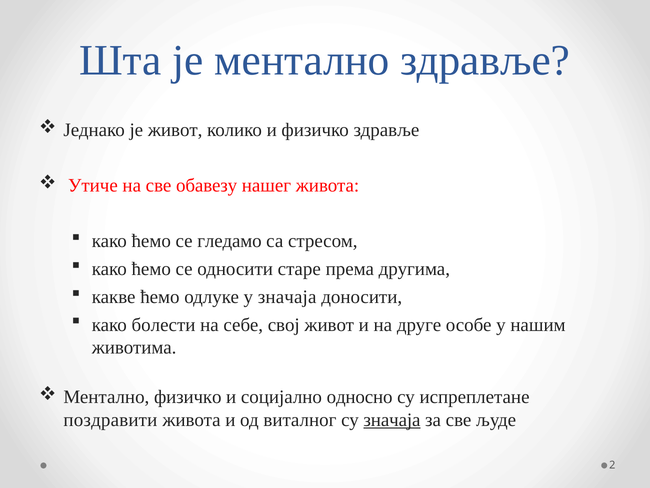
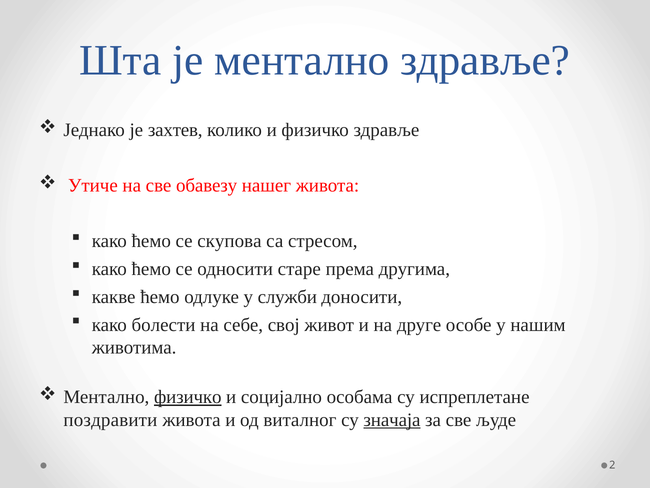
је живот: живот -> захтев
гледамо: гледамо -> скупова
у значаја: значаја -> служби
физичко at (188, 397) underline: none -> present
односно: односно -> особама
